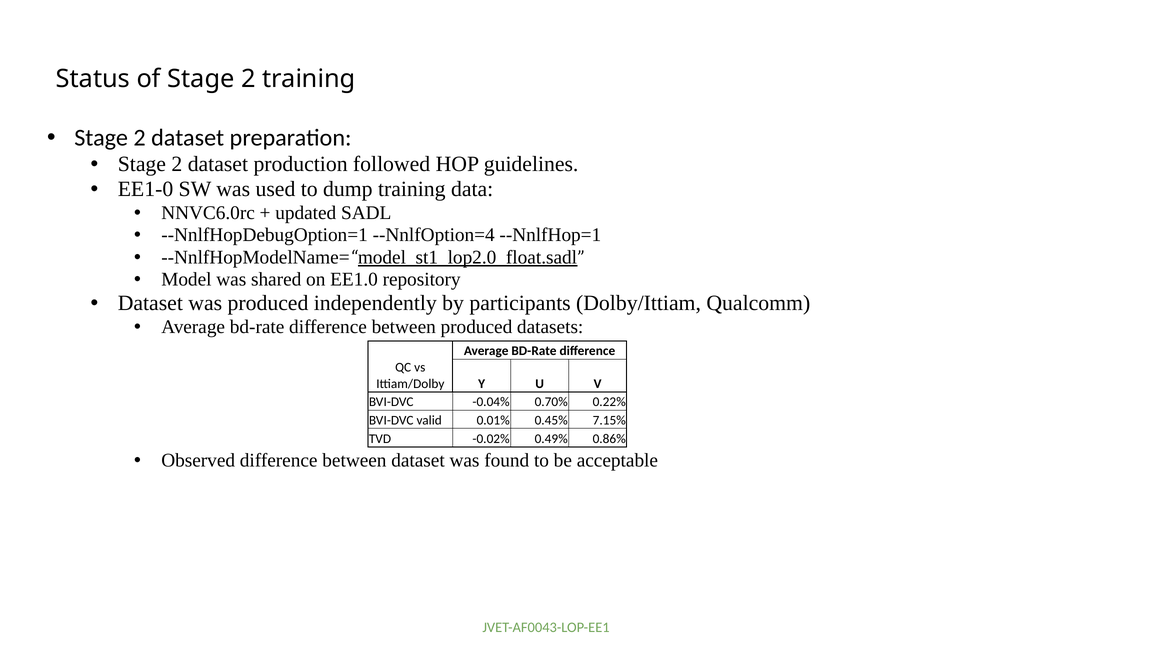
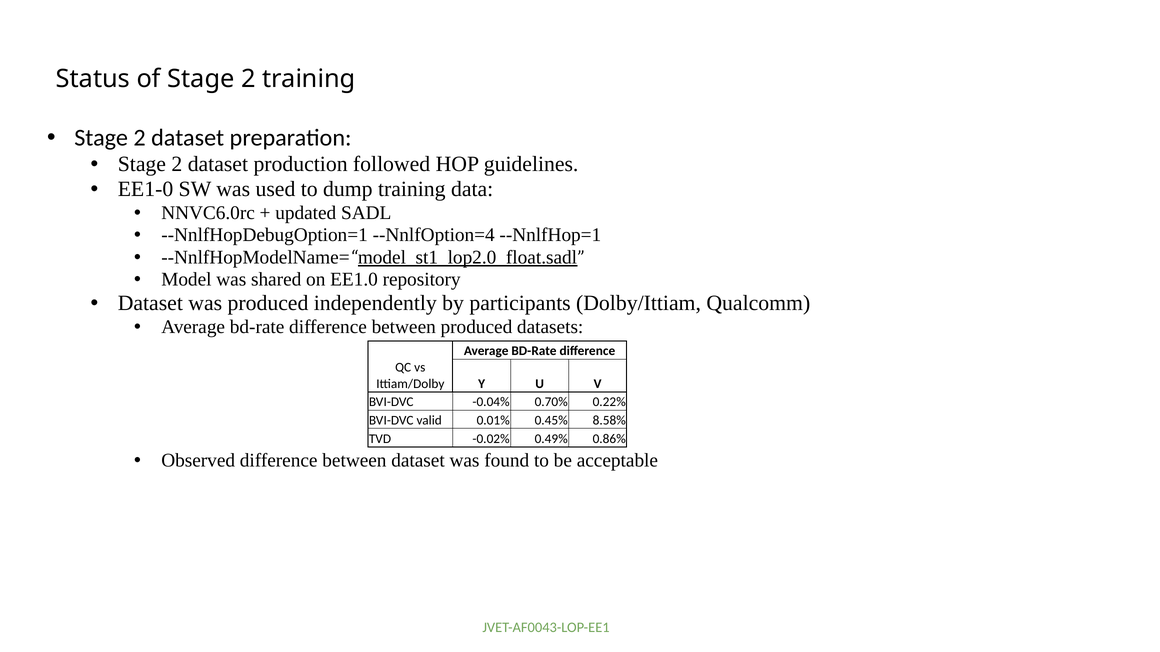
7.15%: 7.15% -> 8.58%
